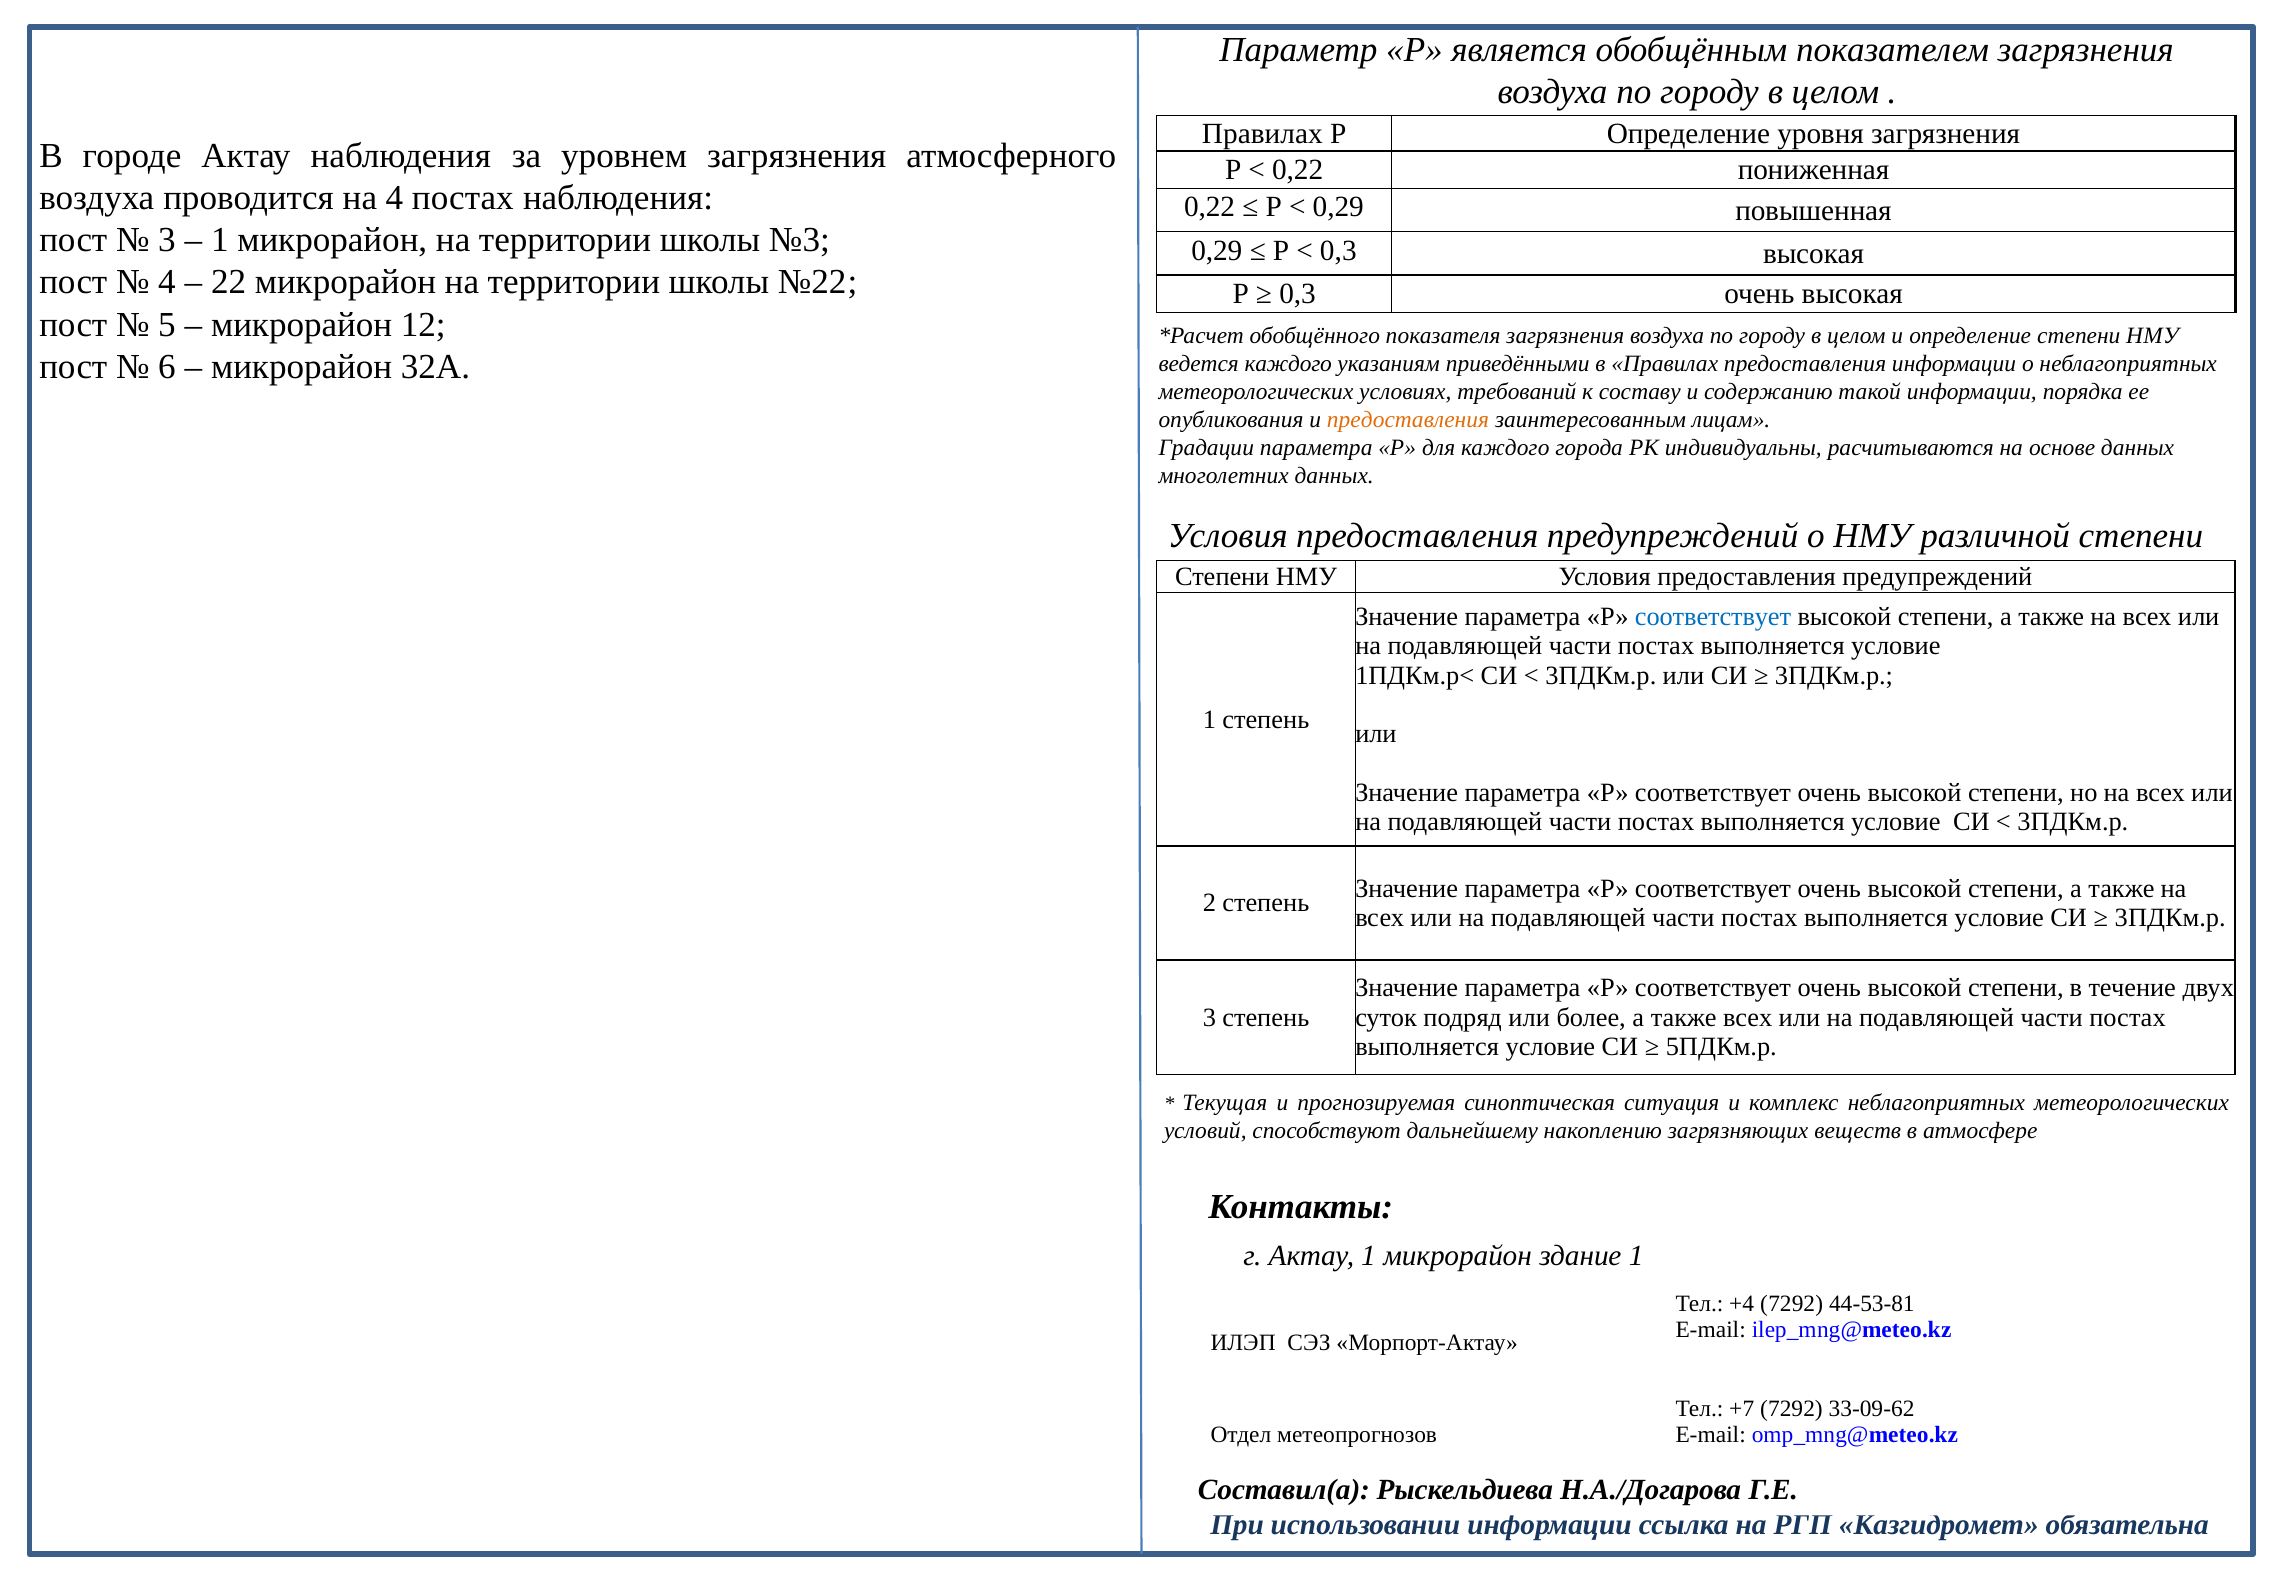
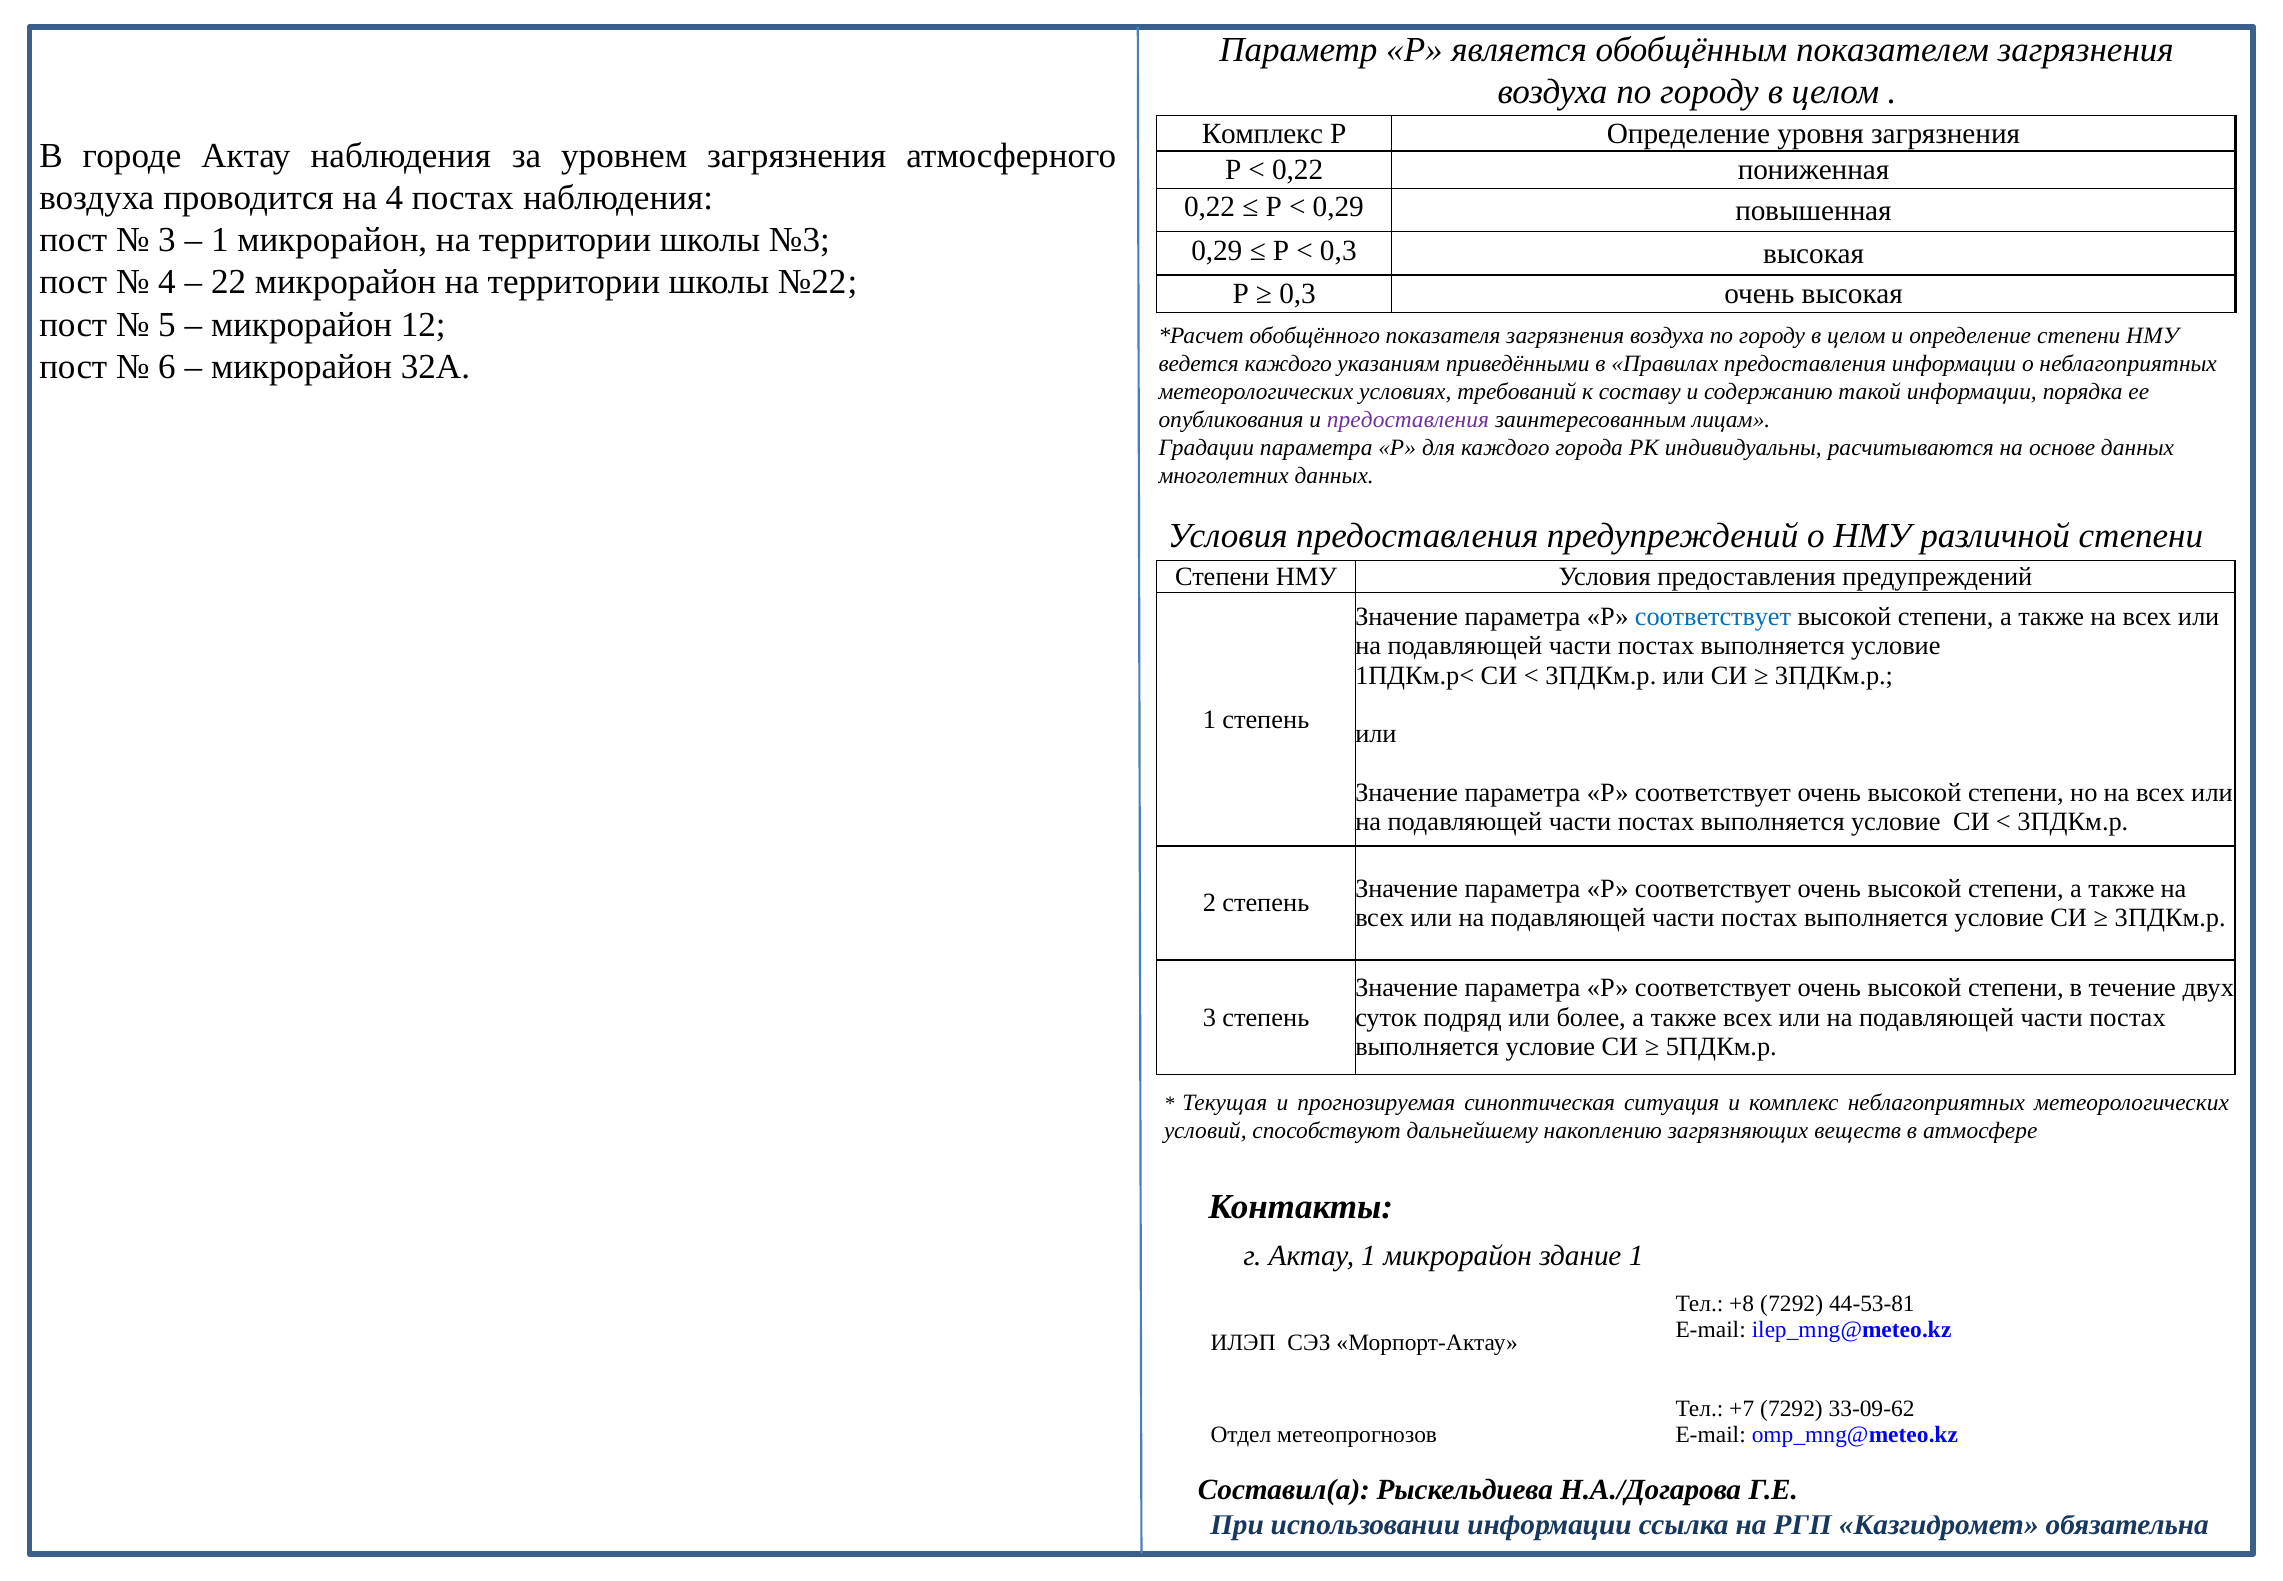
Правилах at (1262, 133): Правилах -> Комплекс
предоставления at (1408, 419) colour: orange -> purple
+4: +4 -> +8
